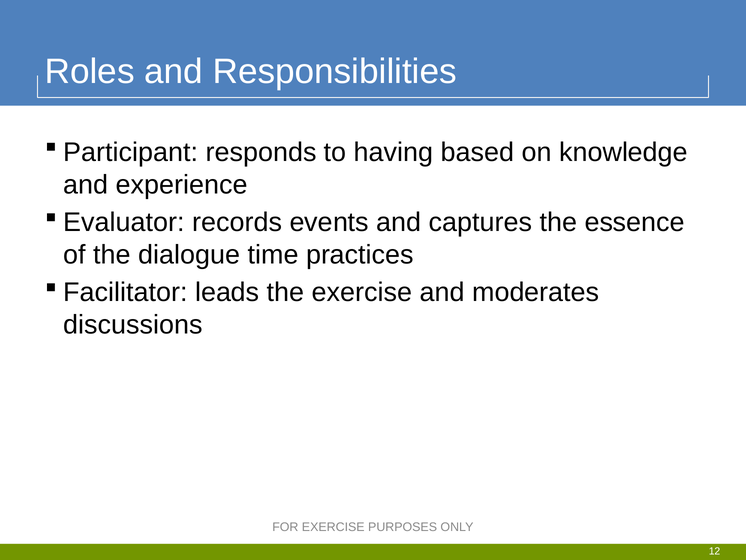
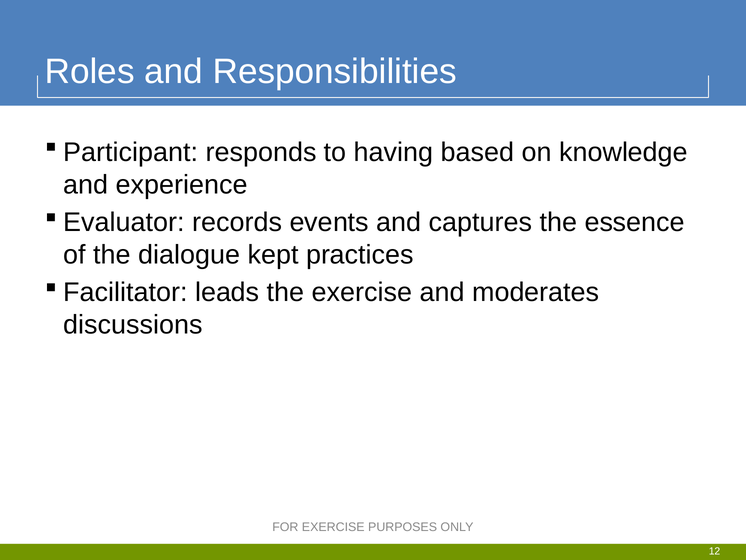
time: time -> kept
